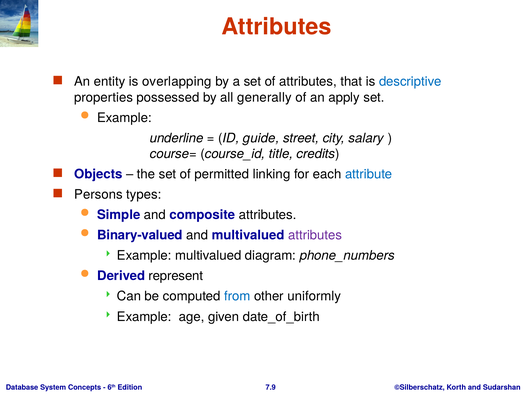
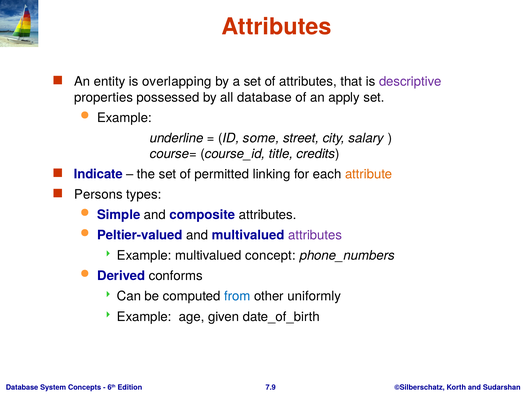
descriptive colour: blue -> purple
all generally: generally -> database
guide: guide -> some
Objects: Objects -> Indicate
attribute colour: blue -> orange
Binary-valued: Binary-valued -> Peltier-valued
diagram: diagram -> concept
represent: represent -> conforms
